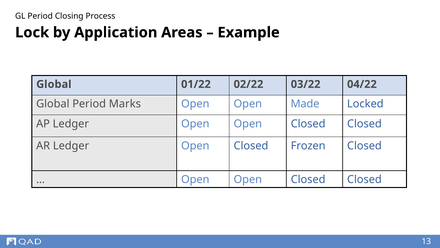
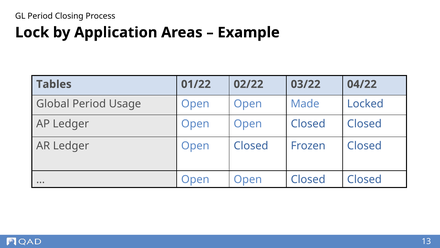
Global at (54, 84): Global -> Tables
Marks: Marks -> Usage
